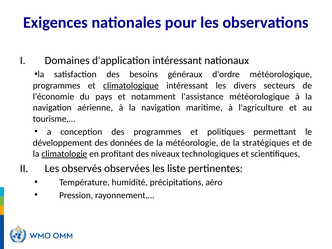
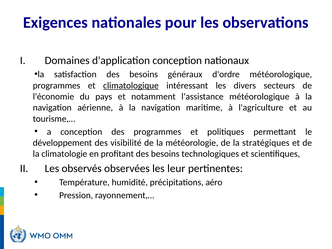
d'application intéressant: intéressant -> conception
données: données -> visibilité
climatologie underline: present -> none
profitant des niveaux: niveaux -> besoins
liste: liste -> leur
